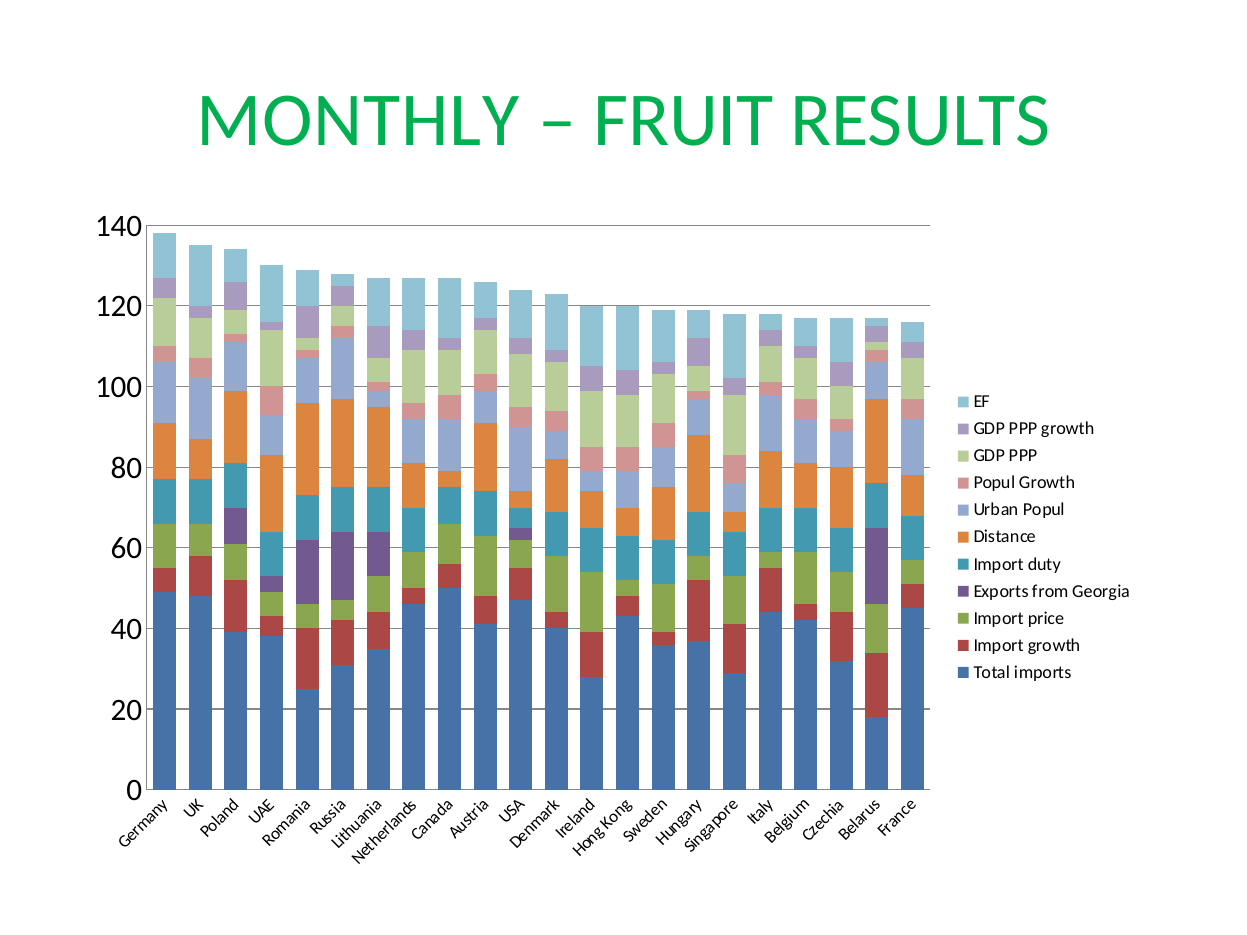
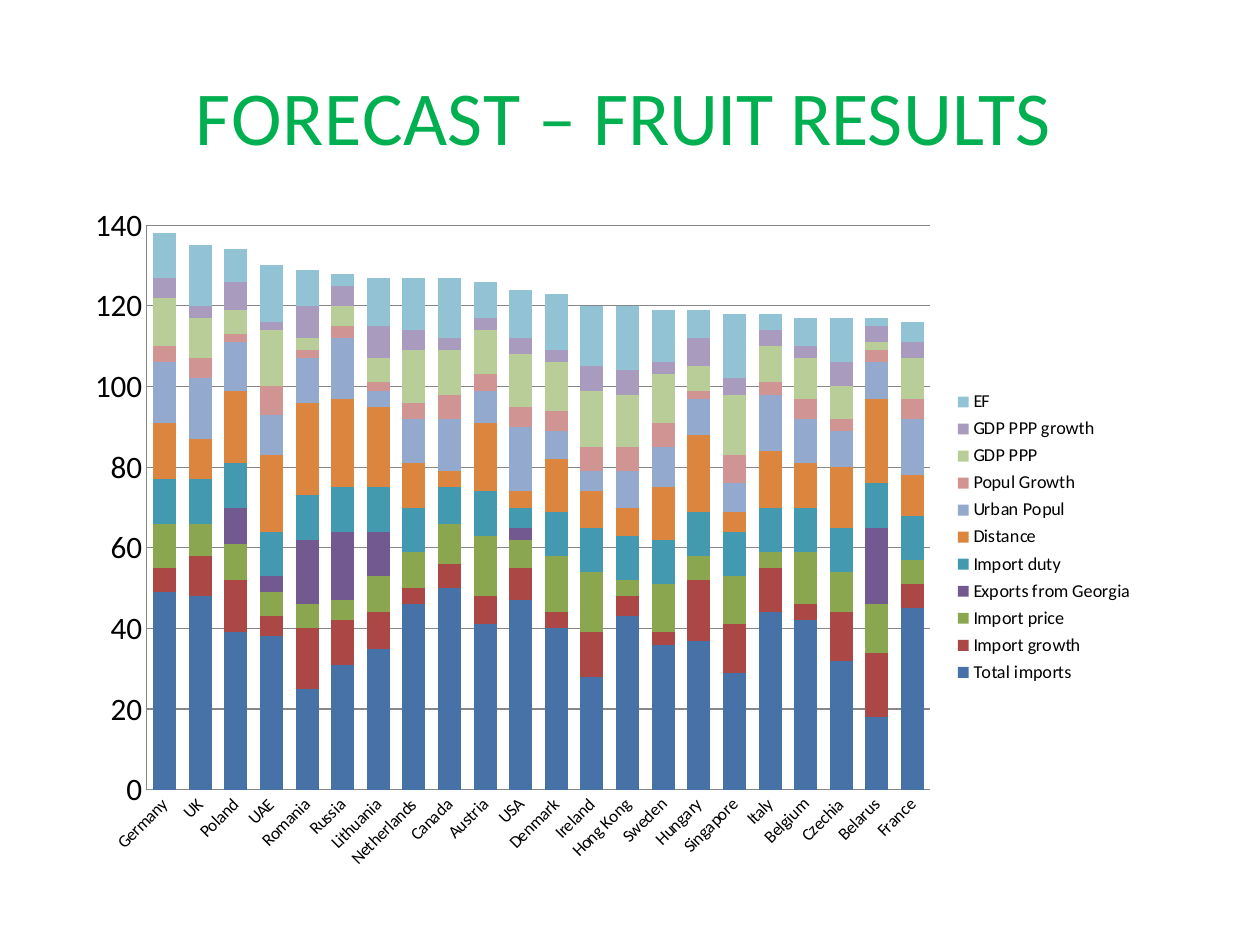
MONTHLY: MONTHLY -> FORECAST
